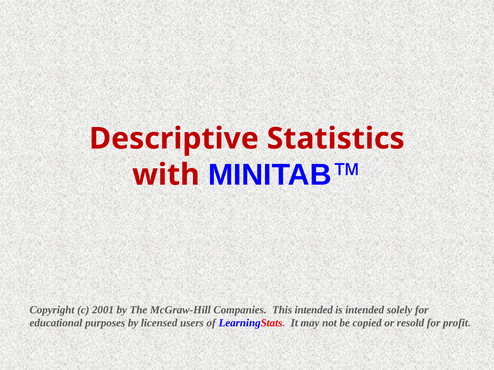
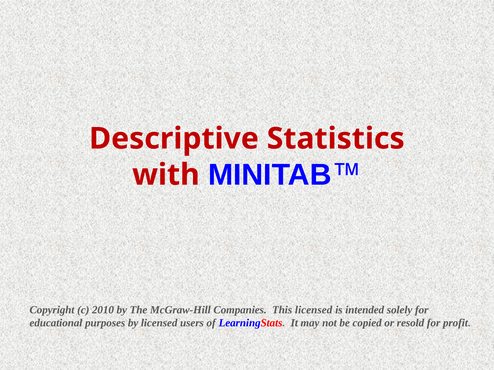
2001: 2001 -> 2010
This intended: intended -> licensed
